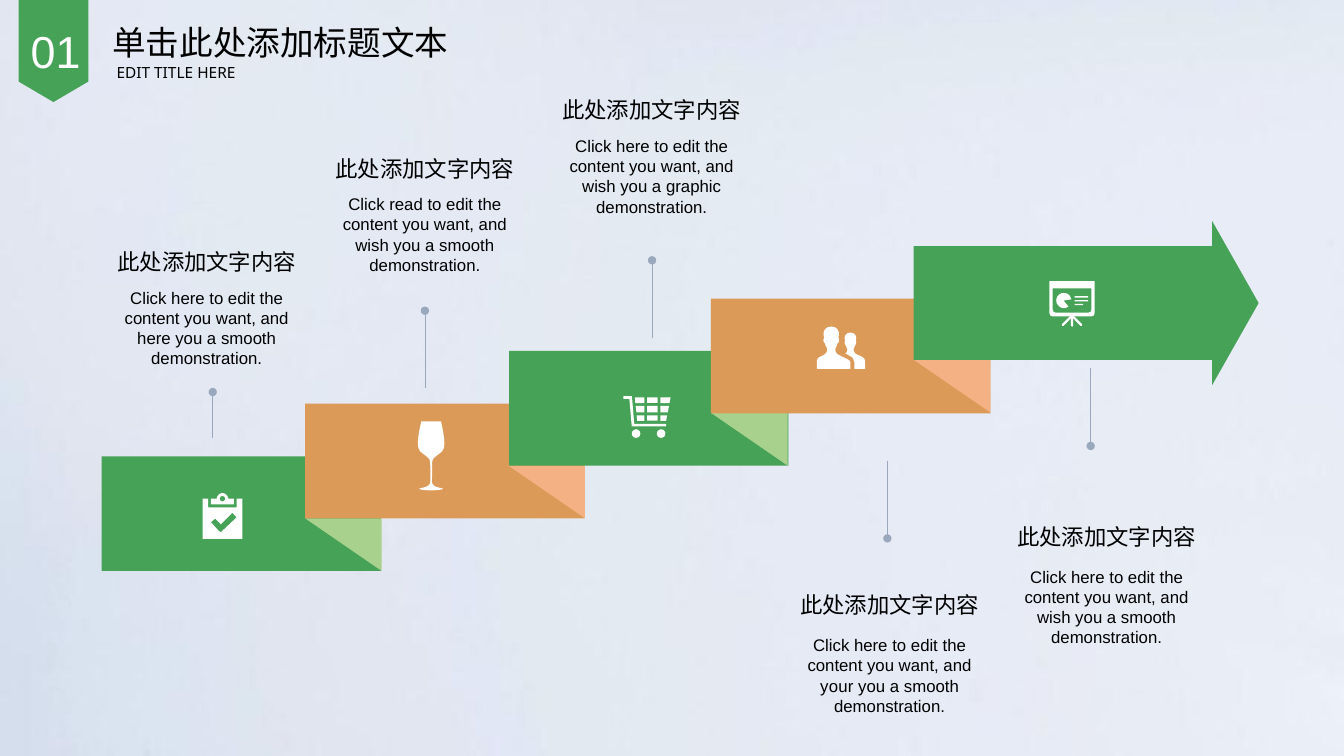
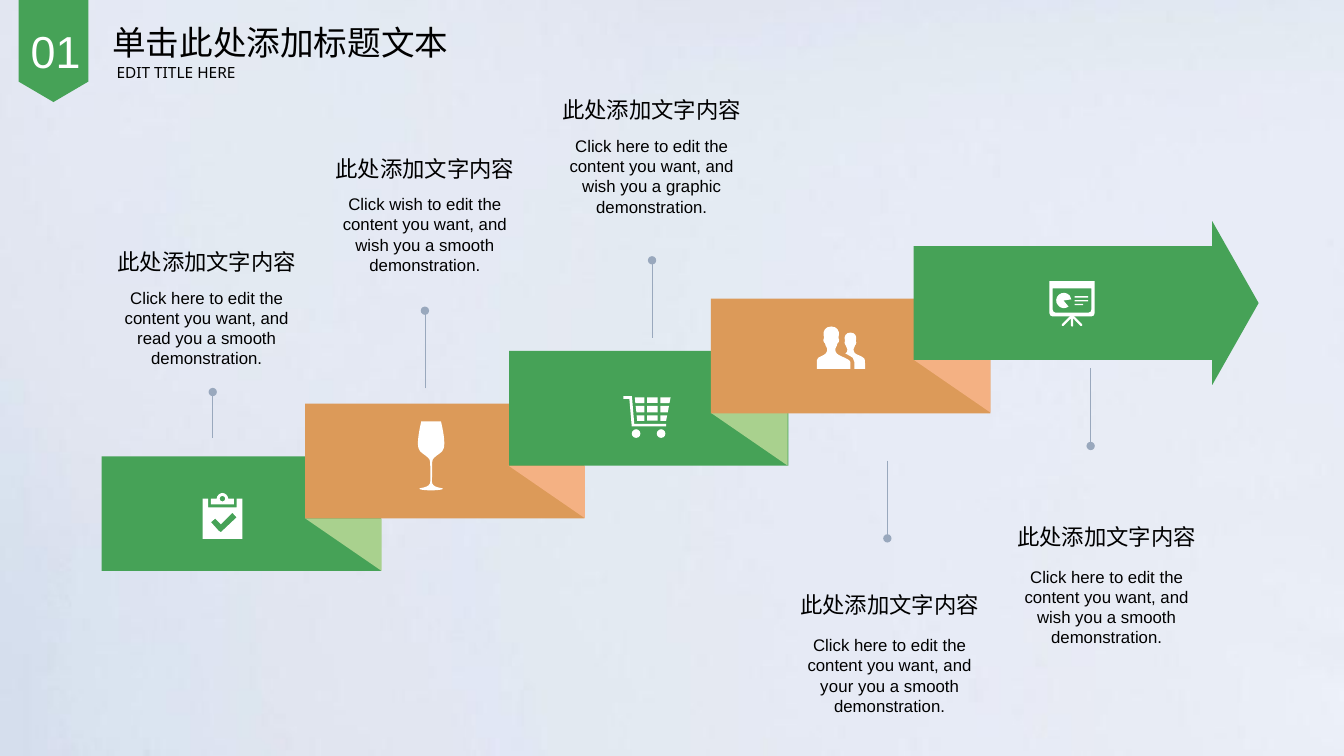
Click read: read -> wish
here at (154, 339): here -> read
